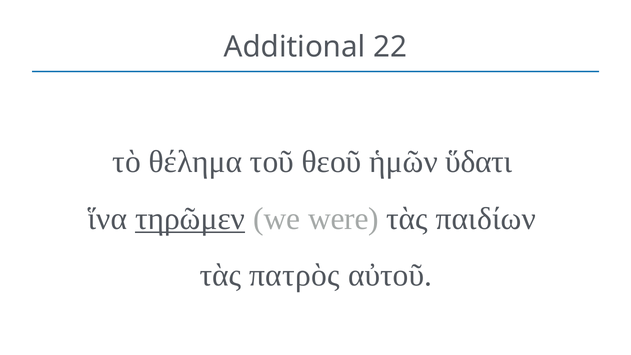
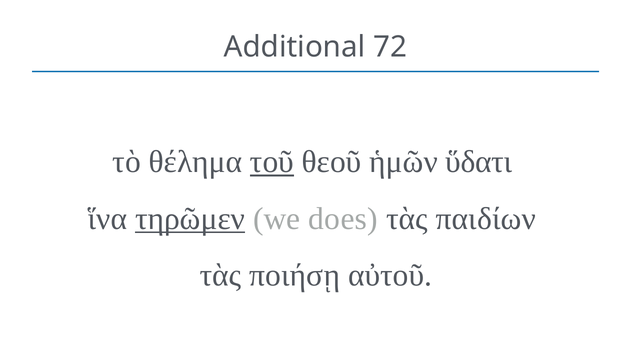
22: 22 -> 72
τοῦ underline: none -> present
were: were -> does
πατρὸς: πατρὸς -> ποιήσῃ
